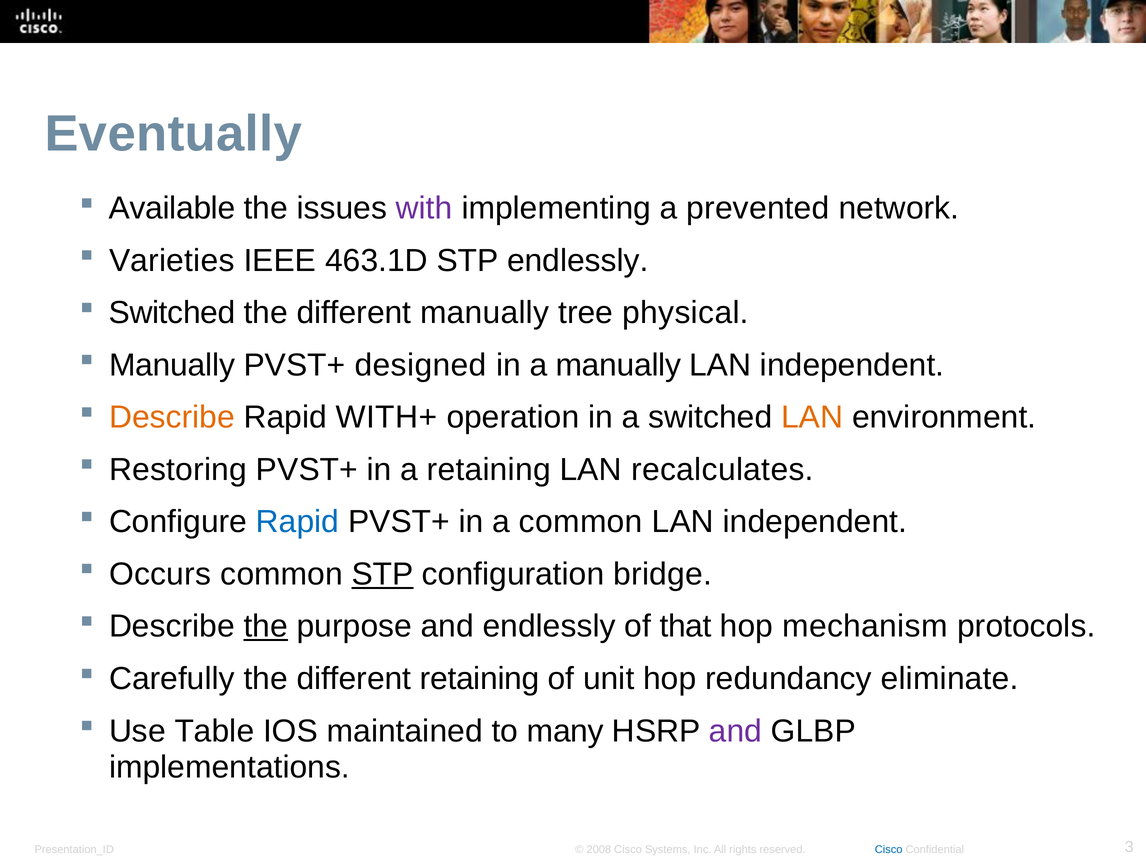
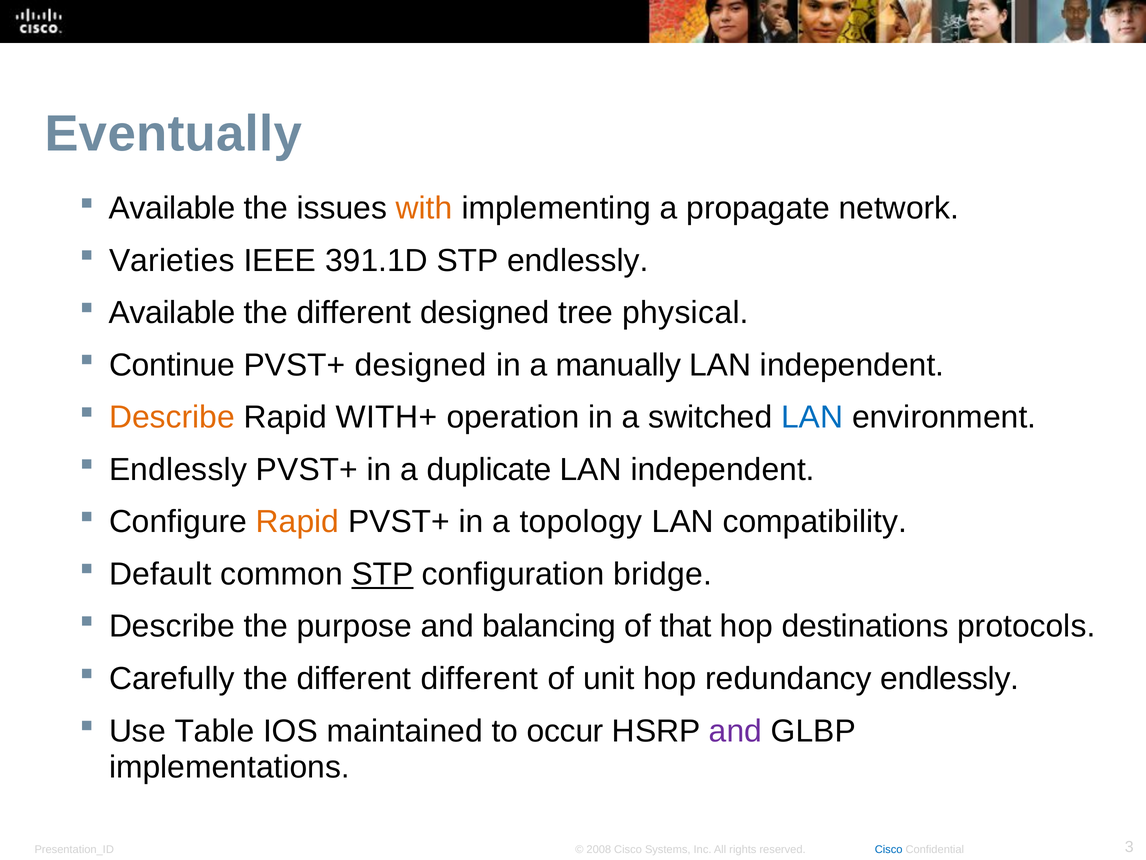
with colour: purple -> orange
prevented: prevented -> propagate
463.1D: 463.1D -> 391.1D
Switched at (172, 313): Switched -> Available
different manually: manually -> designed
Manually at (172, 365): Manually -> Continue
LAN at (812, 417) colour: orange -> blue
Restoring at (178, 469): Restoring -> Endlessly
a retaining: retaining -> duplicate
recalculates at (722, 469): recalculates -> independent
Rapid at (298, 522) colour: blue -> orange
a common: common -> topology
independent at (815, 522): independent -> compatibility
Occurs: Occurs -> Default
the at (266, 626) underline: present -> none
and endlessly: endlessly -> balancing
mechanism: mechanism -> destinations
different retaining: retaining -> different
redundancy eliminate: eliminate -> endlessly
many: many -> occur
